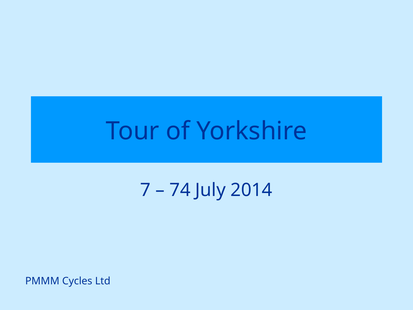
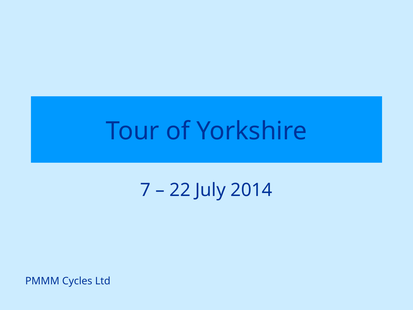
74: 74 -> 22
